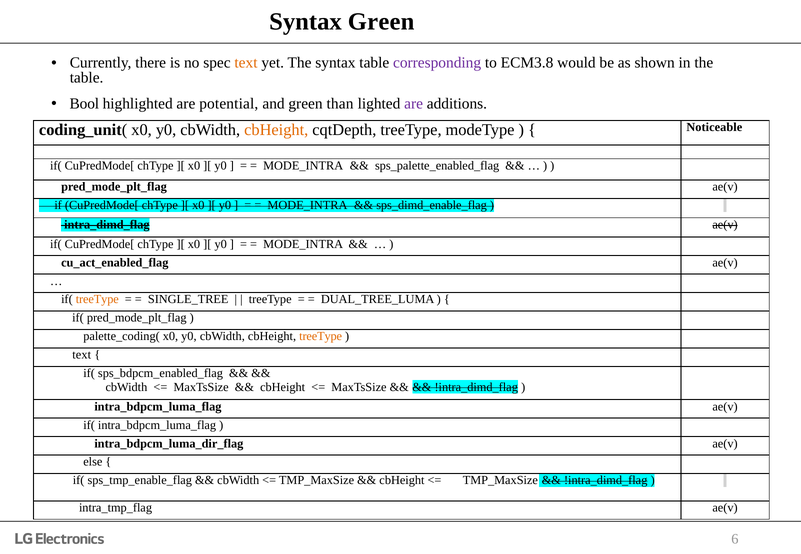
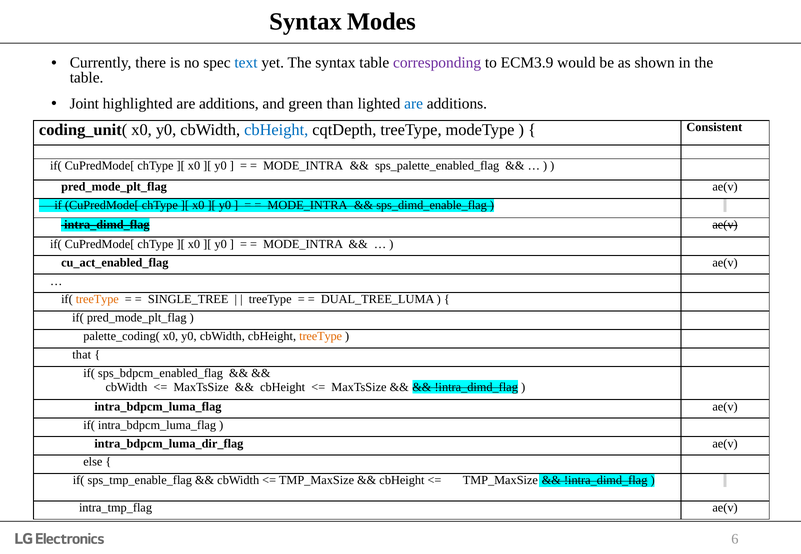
Syntax Green: Green -> Modes
text at (246, 63) colour: orange -> blue
ECM3.8: ECM3.8 -> ECM3.9
Bool: Bool -> Joint
highlighted are potential: potential -> additions
are at (414, 104) colour: purple -> blue
cbHeight at (276, 130) colour: orange -> blue
Noticeable: Noticeable -> Consistent
text at (82, 355): text -> that
